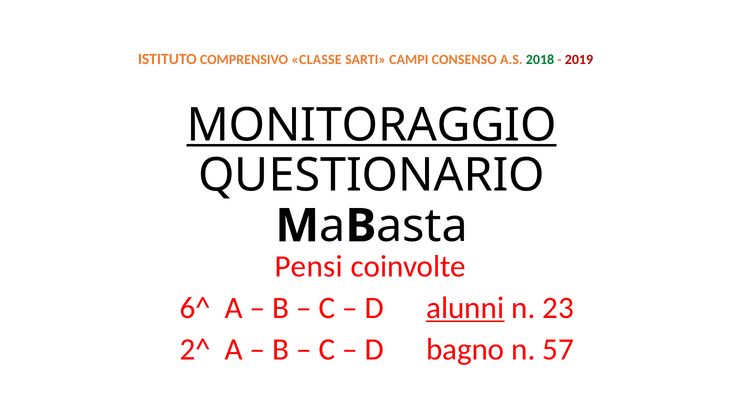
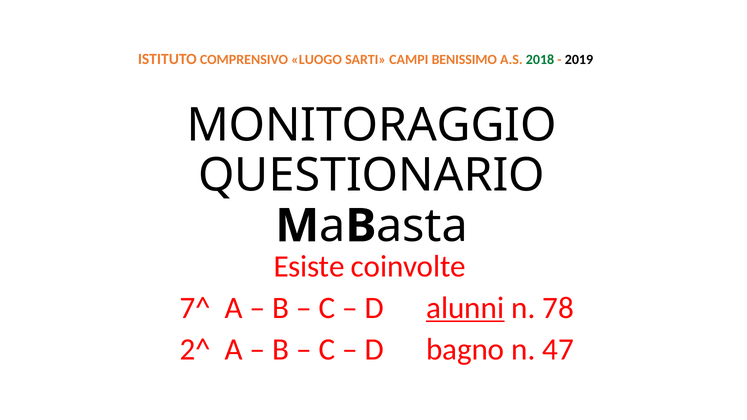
CLASSE: CLASSE -> LUOGO
CONSENSO: CONSENSO -> BENISSIMO
2019 colour: red -> black
MONITORAGGIO underline: present -> none
Pensi: Pensi -> Esiste
6^: 6^ -> 7^
23: 23 -> 78
57: 57 -> 47
